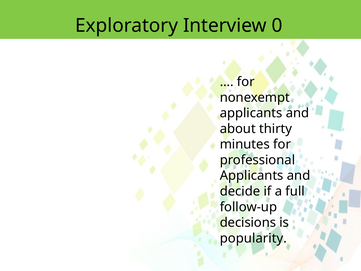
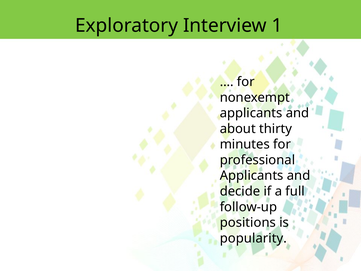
0: 0 -> 1
decisions: decisions -> positions
